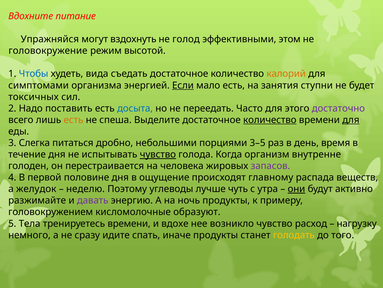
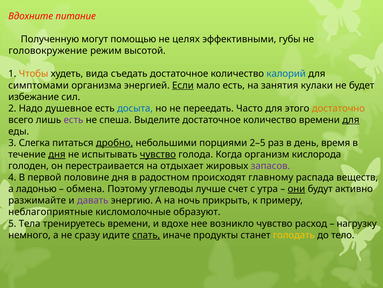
Упражняйся: Упражняйся -> Полученную
вздохнуть: вздохнуть -> помощью
голод: голод -> целях
этом: этом -> губы
Чтобы colour: blue -> orange
калорий colour: orange -> blue
ступни: ступни -> кулаки
токсичных: токсичных -> избежание
поставить: поставить -> душевное
достаточно colour: purple -> orange
есть at (73, 120) colour: orange -> purple
количество at (270, 120) underline: present -> none
дробно underline: none -> present
3–5: 3–5 -> 2–5
дня at (57, 154) underline: none -> present
внутренне: внутренне -> кислорода
человека: человека -> отдыхает
ощущение: ощущение -> радостном
желудок: желудок -> ладонью
неделю: неделю -> обмена
чуть: чуть -> счет
ночь продукты: продукты -> прикрыть
головокружением: головокружением -> неблагоприятные
спать underline: none -> present
того: того -> тело
